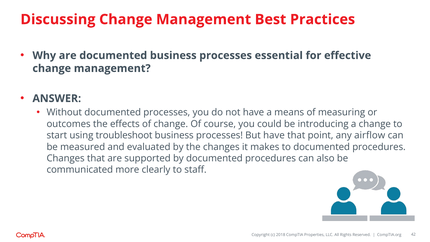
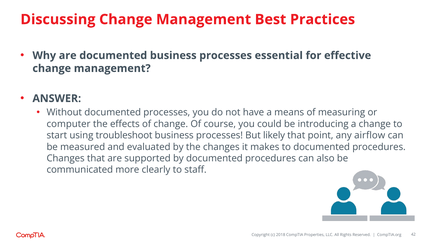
outcomes: outcomes -> computer
But have: have -> likely
